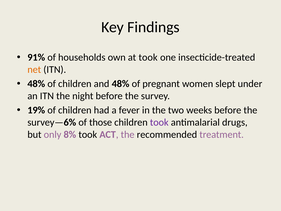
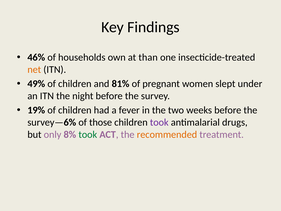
91%: 91% -> 46%
at took: took -> than
48% at (36, 84): 48% -> 49%
and 48%: 48% -> 81%
took at (88, 134) colour: black -> green
recommended colour: black -> orange
